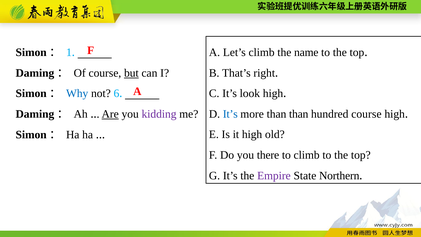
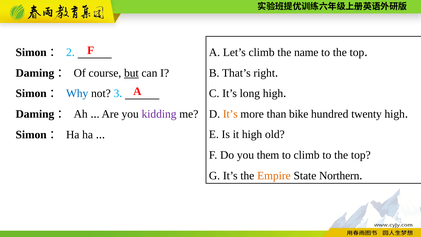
1: 1 -> 2
look: look -> long
6: 6 -> 3
It’s at (230, 114) colour: blue -> orange
than than: than -> bike
hundred course: course -> twenty
Are underline: present -> none
there: there -> them
Empire colour: purple -> orange
